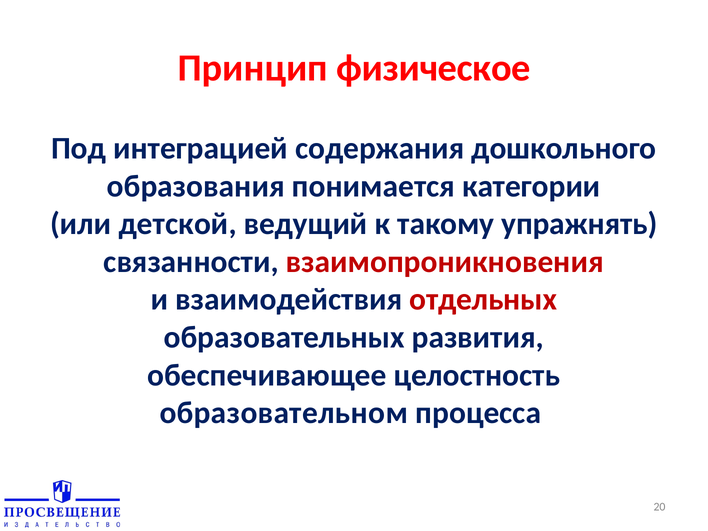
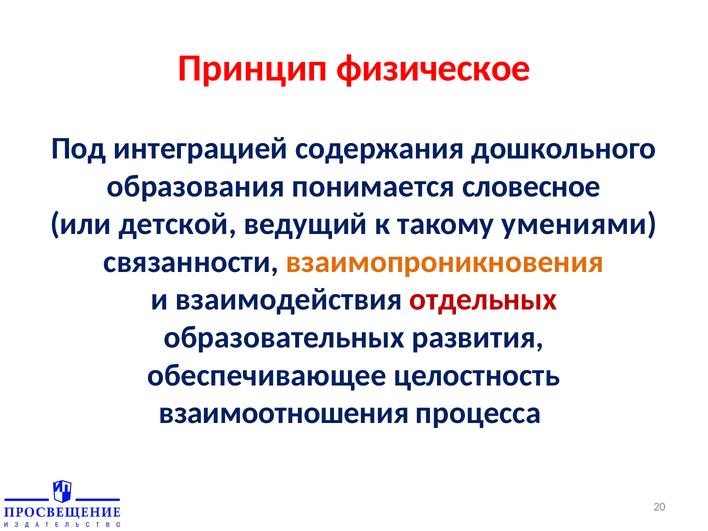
категории: категории -> словесное
упражнять: упражнять -> умениями
взаимопроникновения colour: red -> orange
образовательном: образовательном -> взаимоотношения
